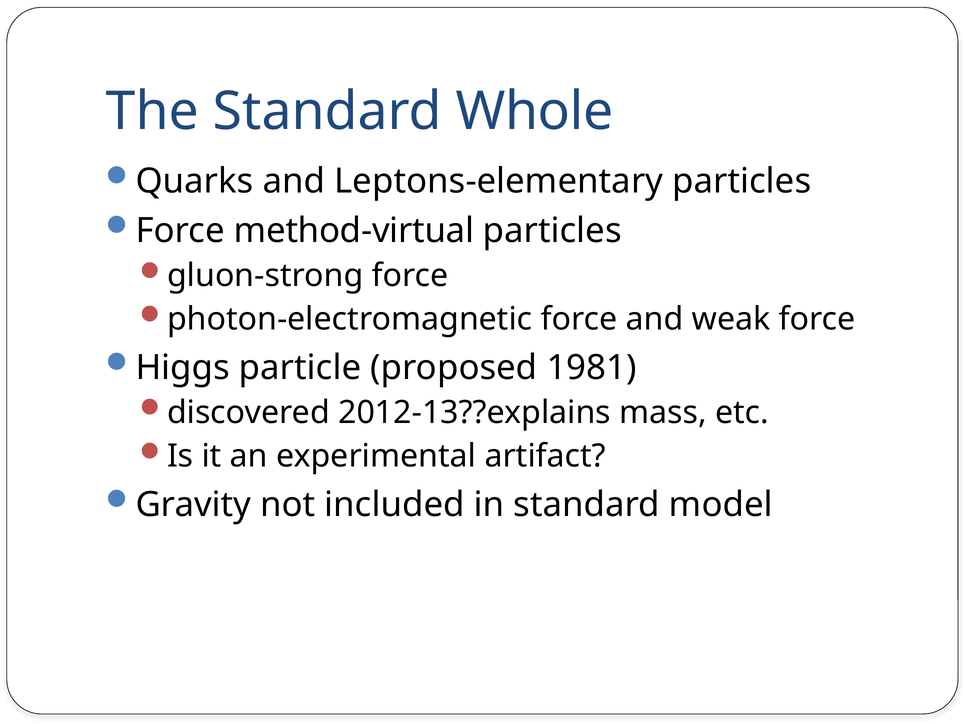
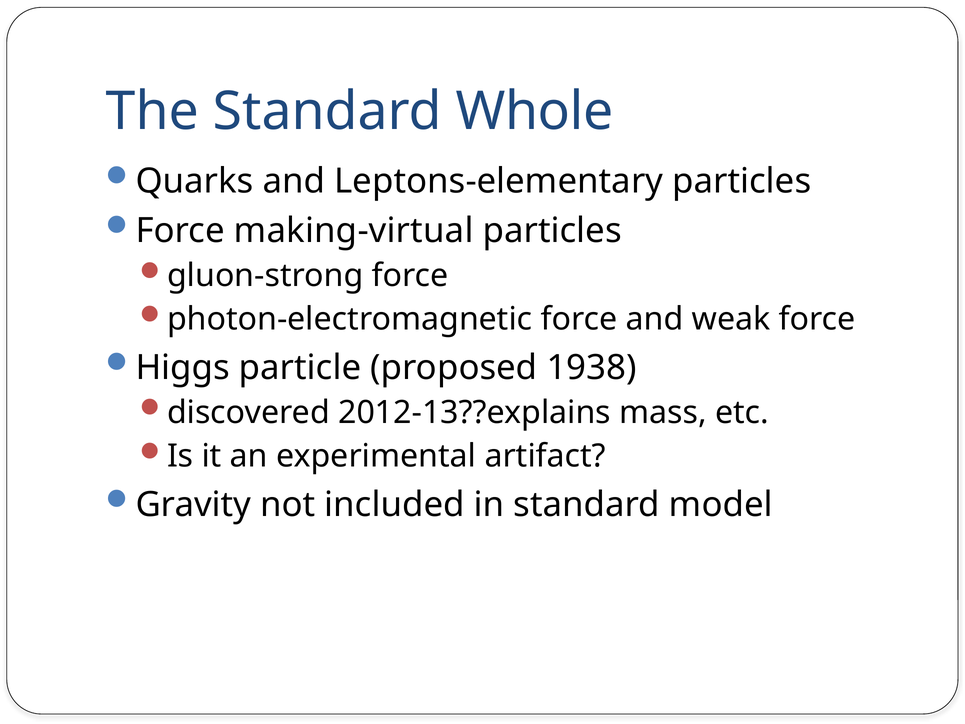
method-virtual: method-virtual -> making-virtual
1981: 1981 -> 1938
